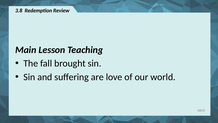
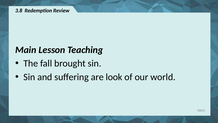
love: love -> look
